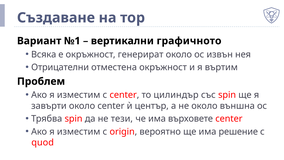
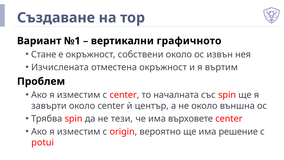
Всяка: Всяка -> Стане
генерират: генерират -> собствени
Отрицателни: Отрицателни -> Изчислената
цилиндър: цилиндър -> началната
quod: quod -> potui
